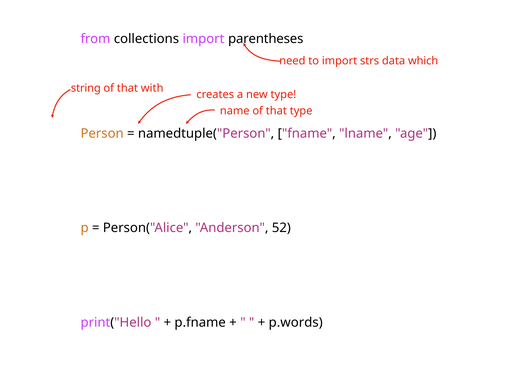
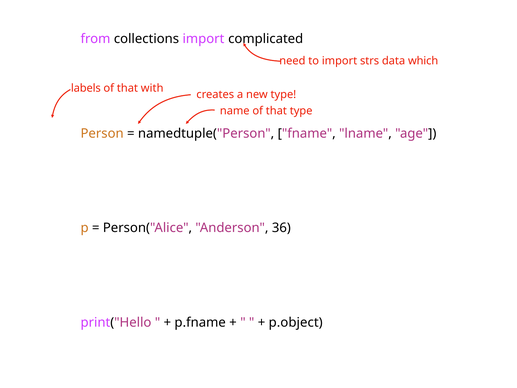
parentheses: parentheses -> complicated
string: string -> labels
52: 52 -> 36
p.words: p.words -> p.object
